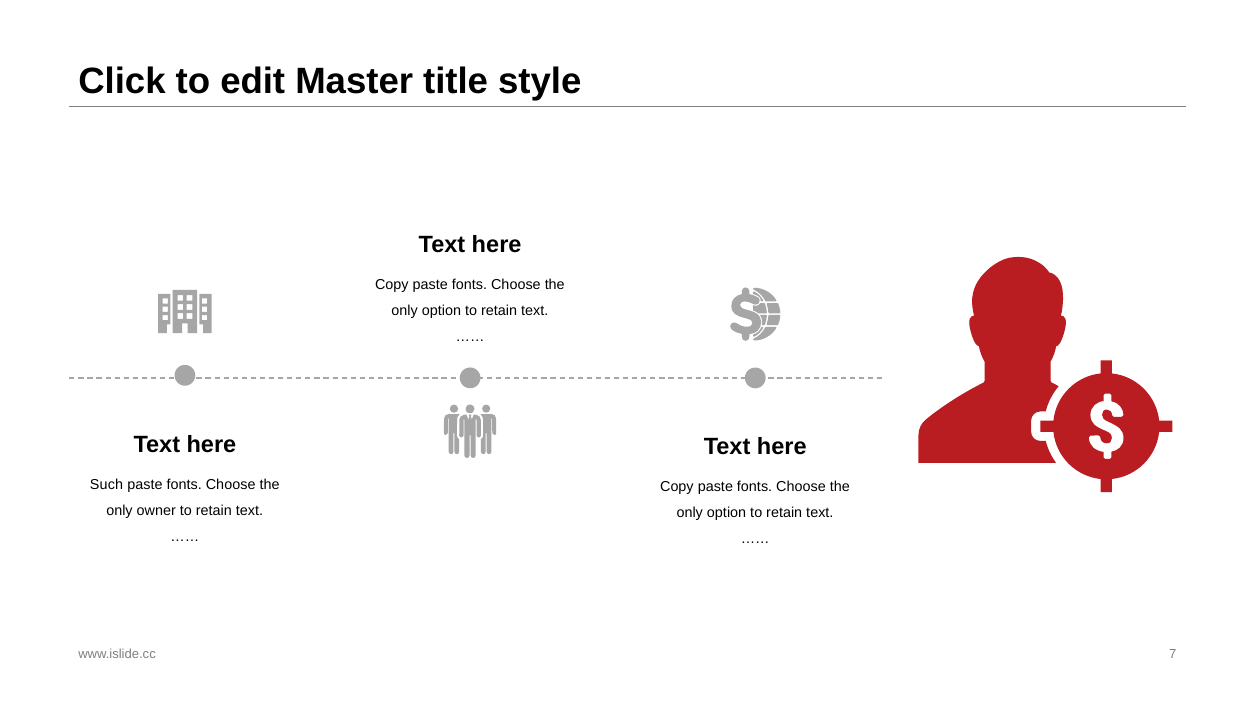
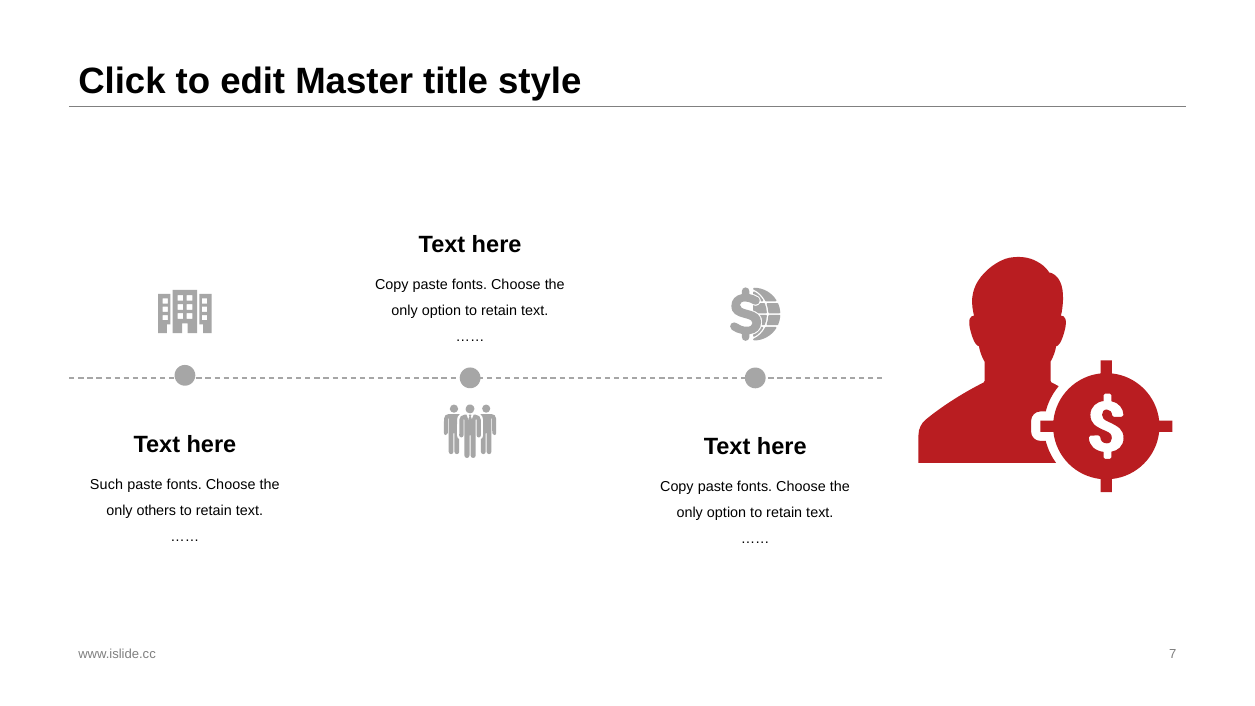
owner: owner -> others
